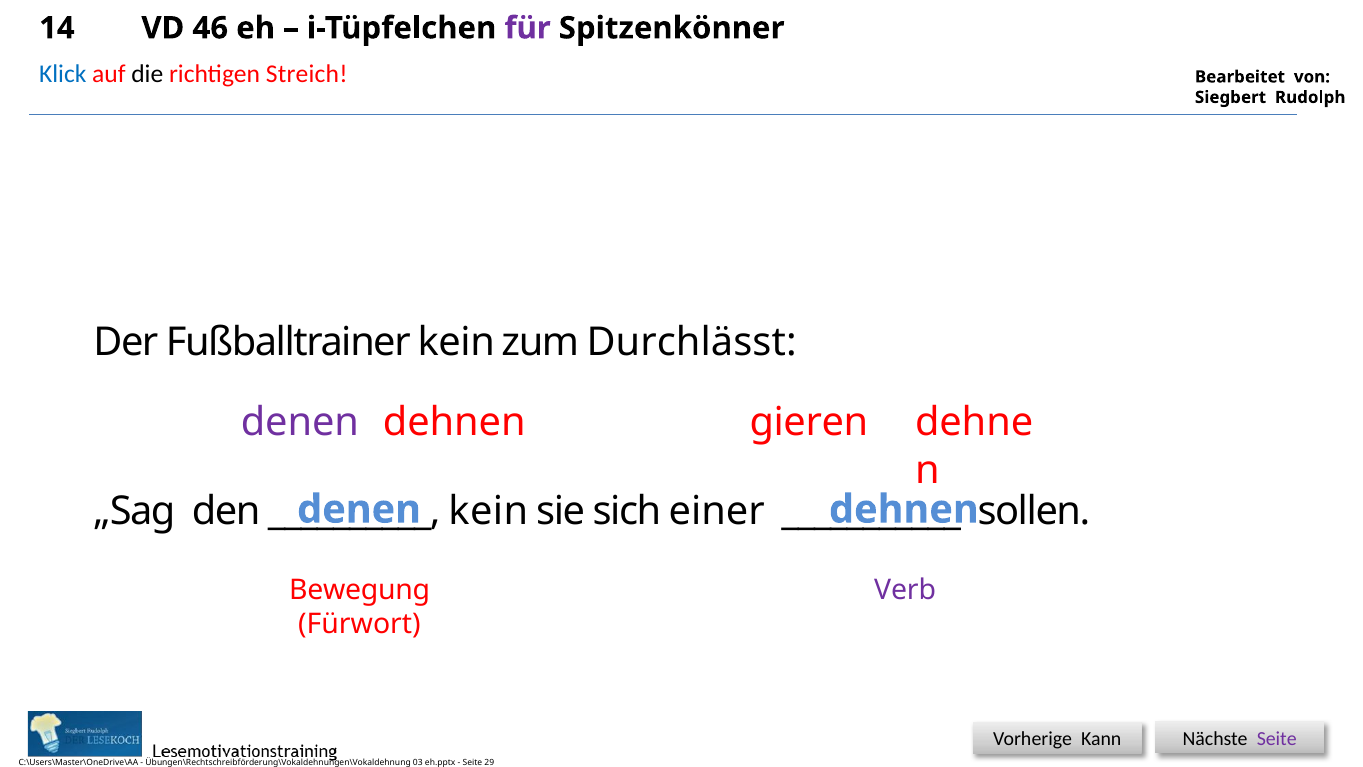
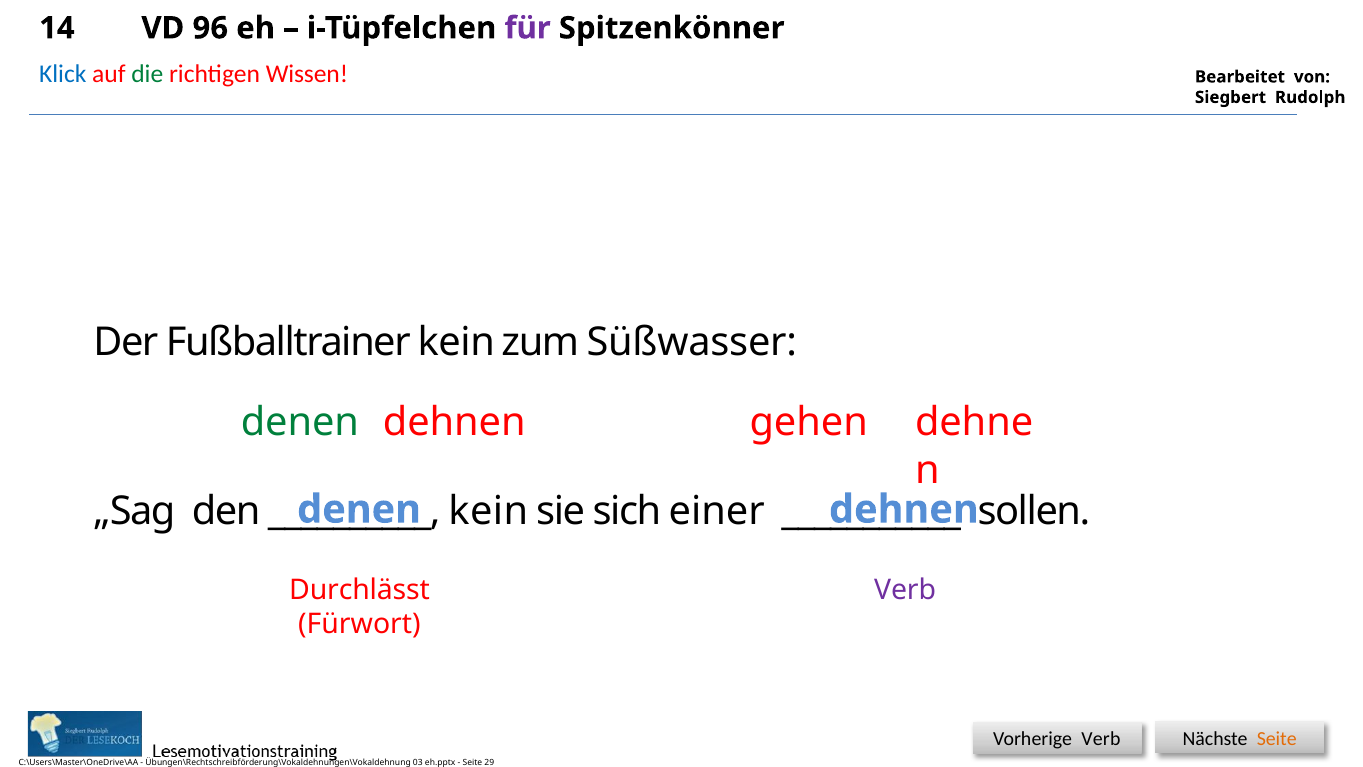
46: 46 -> 96
die colour: black -> green
Streich: Streich -> Wissen
Durchlässt: Durchlässt -> Süßwasser
denen at (300, 423) colour: purple -> green
gieren: gieren -> gehen
Bewegung: Bewegung -> Durchlässt
Kann at (1101, 739): Kann -> Verb
Seite at (1277, 738) colour: purple -> orange
